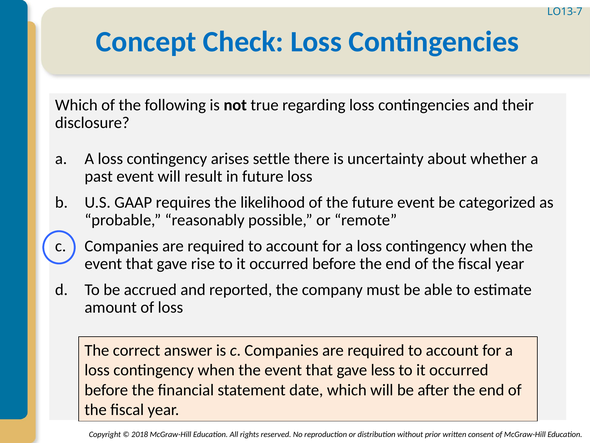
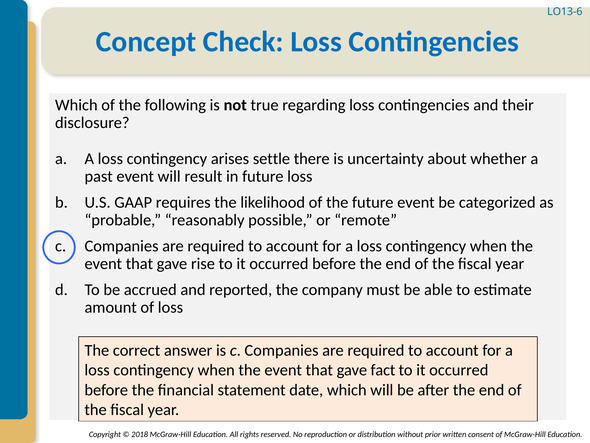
LO13-7: LO13-7 -> LO13-6
less: less -> fact
